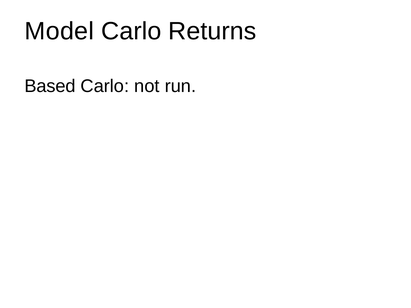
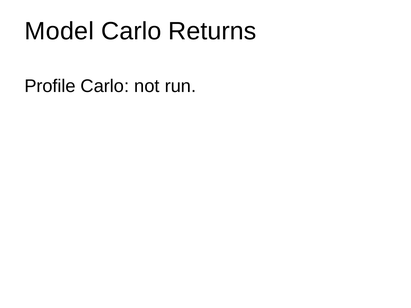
Based: Based -> Profile
